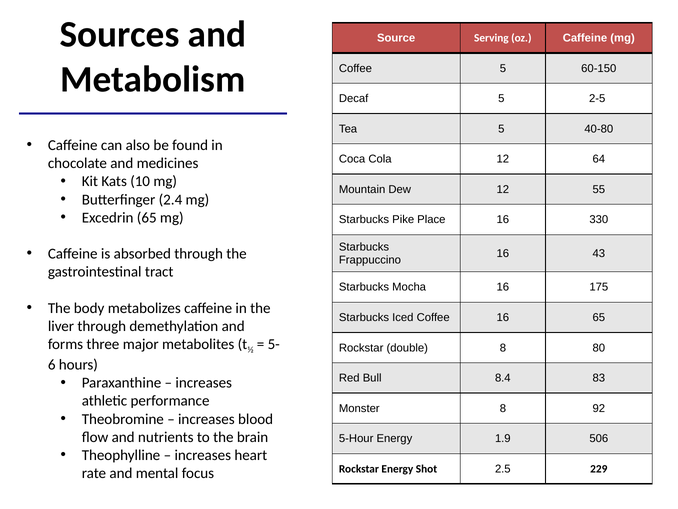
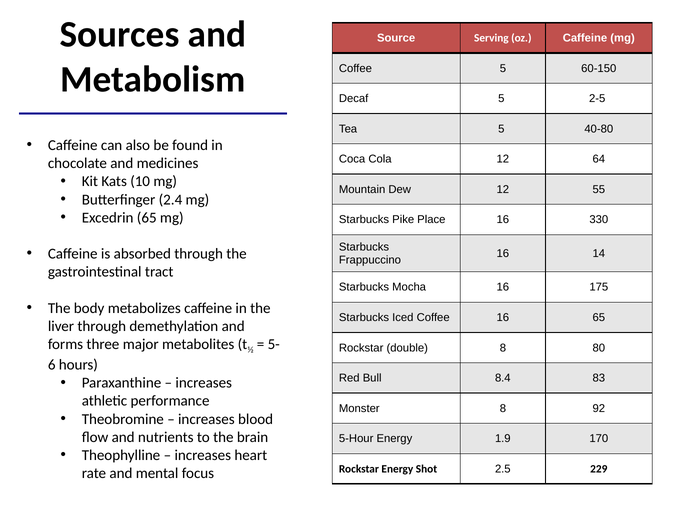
43: 43 -> 14
506: 506 -> 170
